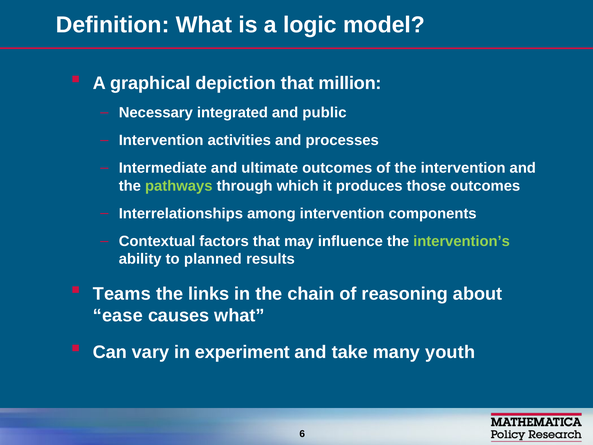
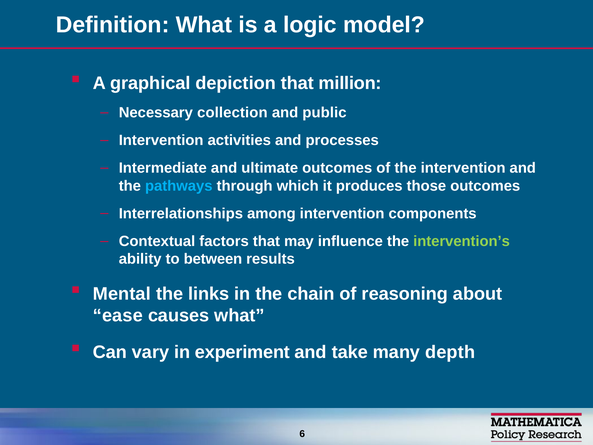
integrated: integrated -> collection
pathways colour: light green -> light blue
planned: planned -> between
Teams: Teams -> Mental
youth: youth -> depth
